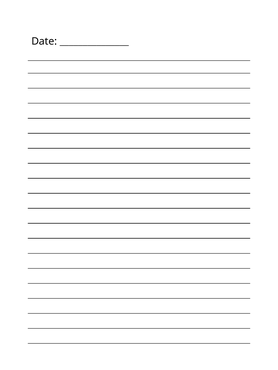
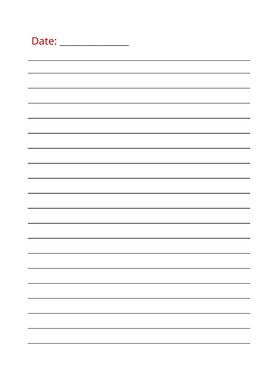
Date colour: black -> red
